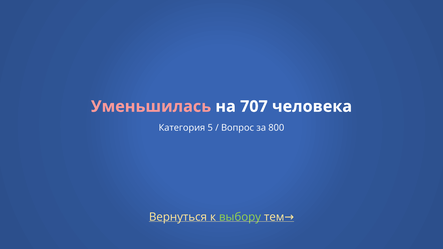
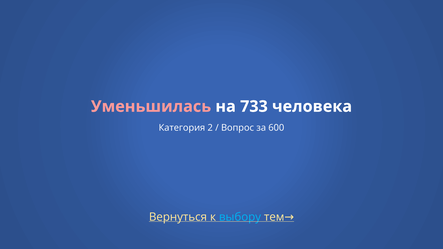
707: 707 -> 733
5: 5 -> 2
800: 800 -> 600
выбору colour: light green -> light blue
